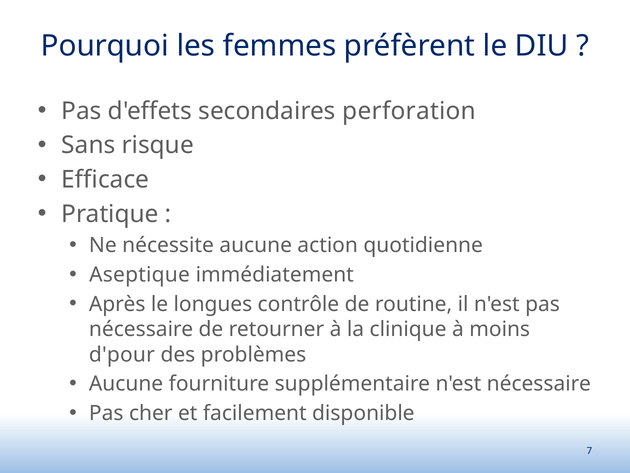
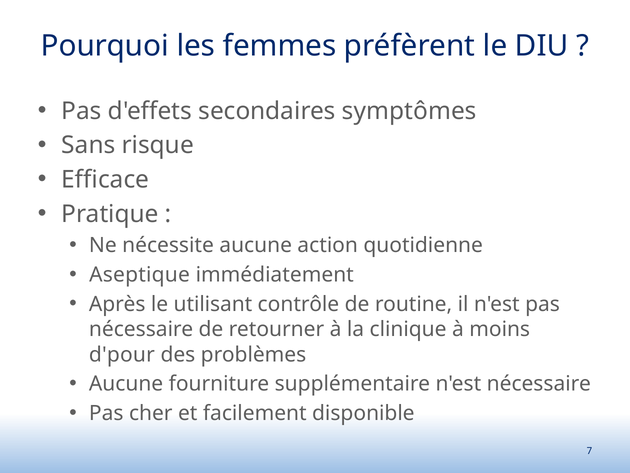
perforation: perforation -> symptômes
longues: longues -> utilisant
